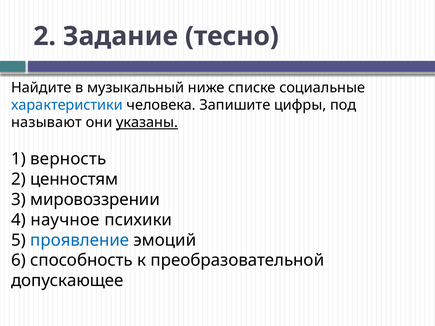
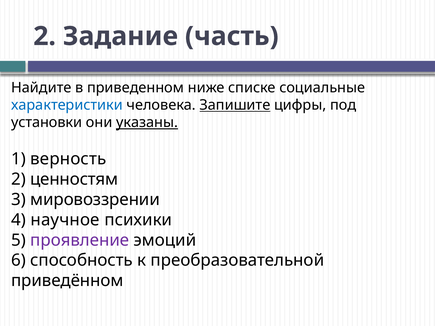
тесно: тесно -> часть
музыкальный: музыкальный -> приведенном
Запишите underline: none -> present
называют: называют -> установки
проявление colour: blue -> purple
допускающее: допускающее -> приведённом
